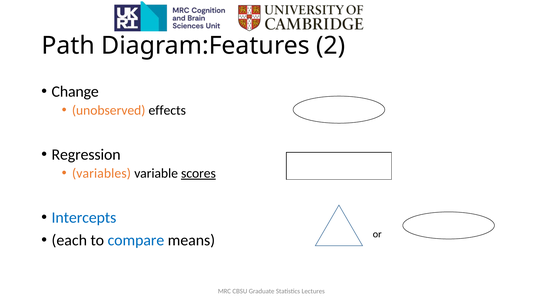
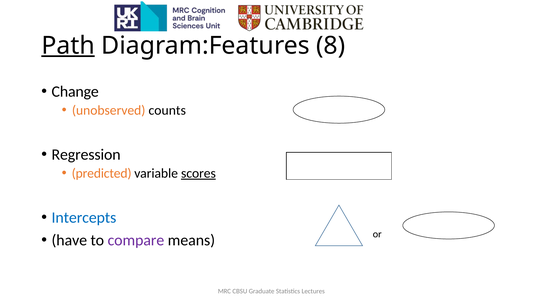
Path underline: none -> present
2: 2 -> 8
effects: effects -> counts
variables: variables -> predicted
each: each -> have
compare colour: blue -> purple
